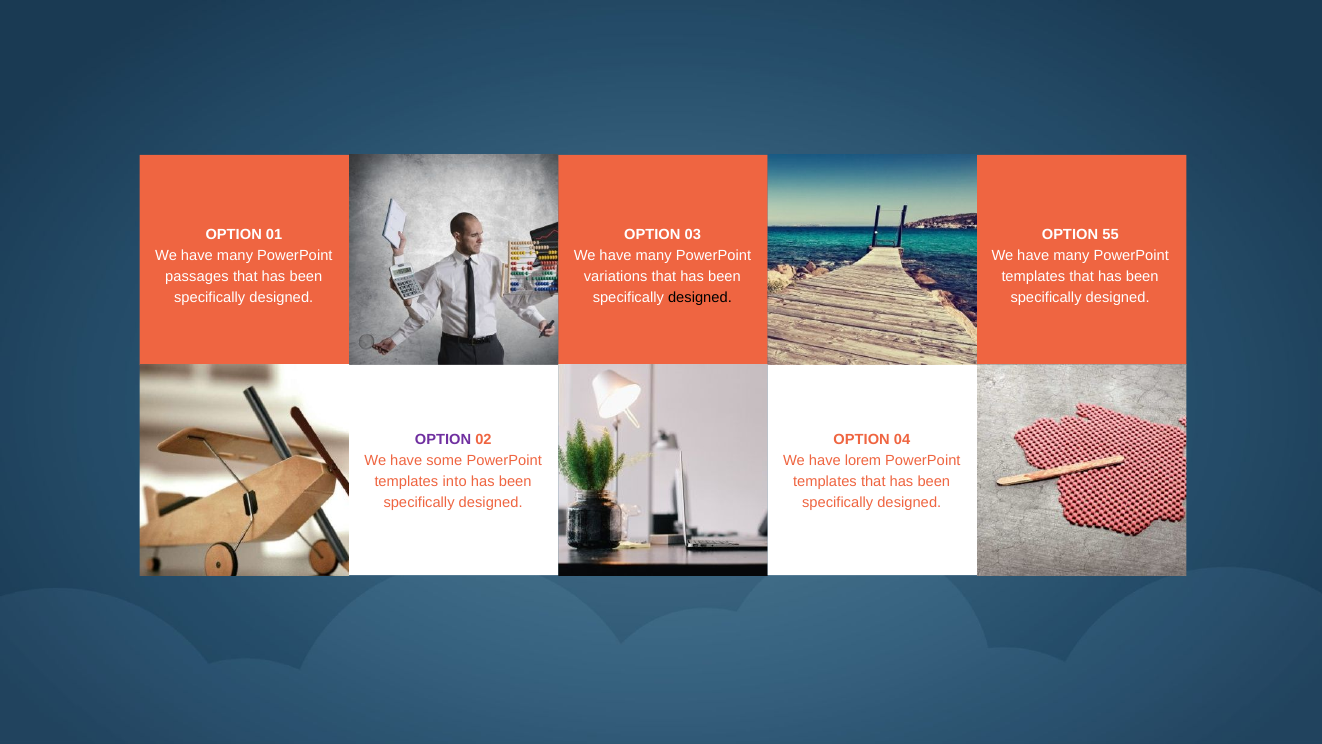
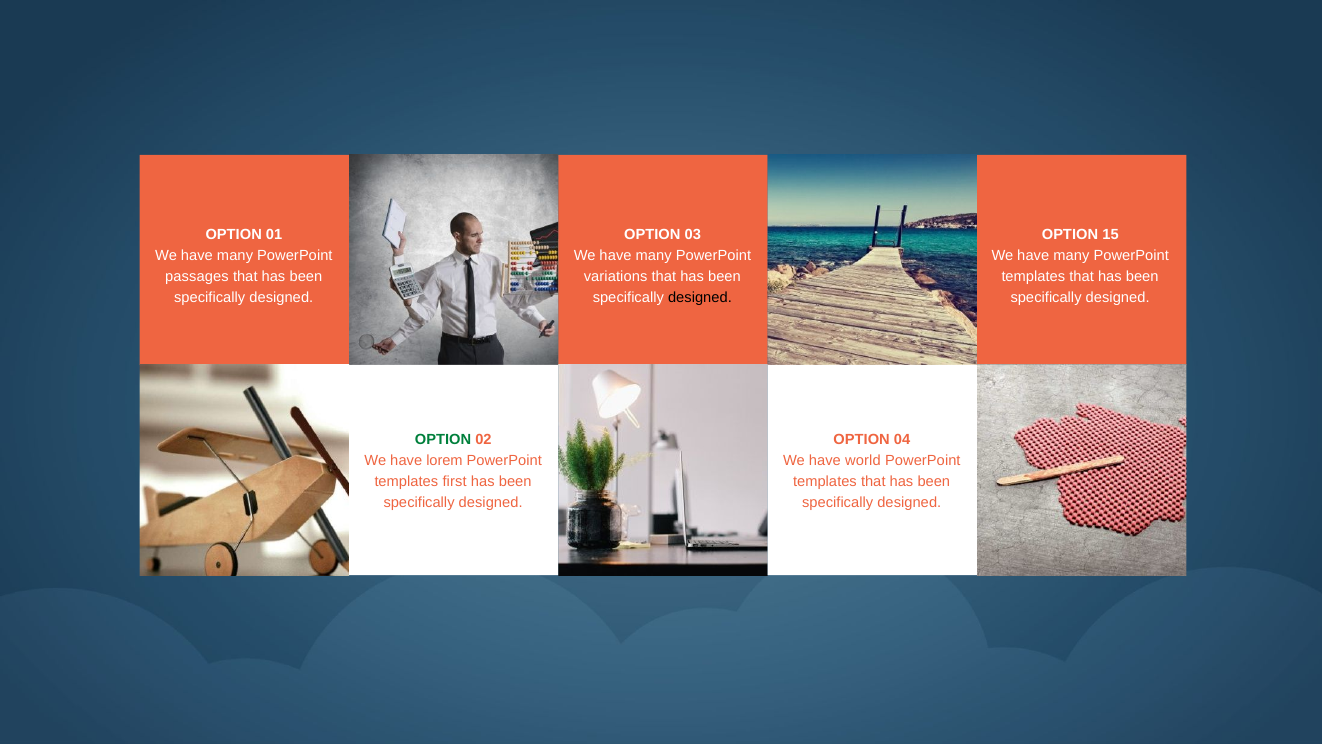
55: 55 -> 15
OPTION at (443, 439) colour: purple -> green
some: some -> lorem
lorem: lorem -> world
into: into -> first
